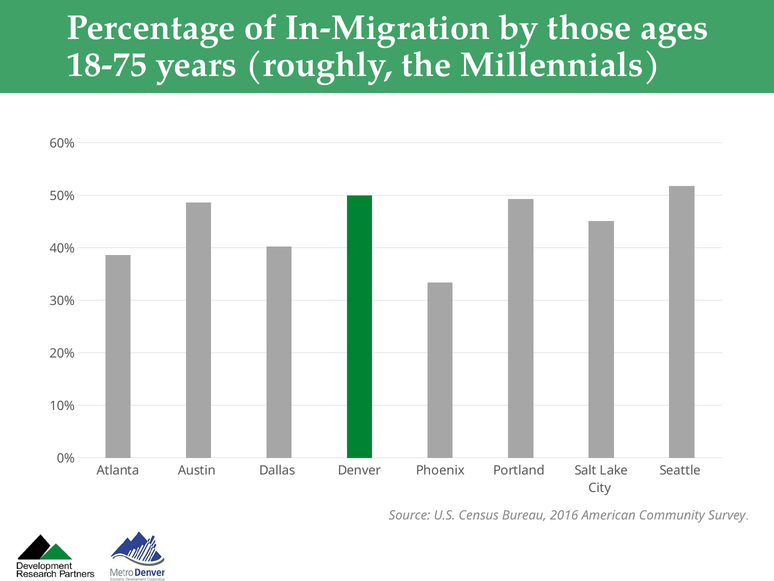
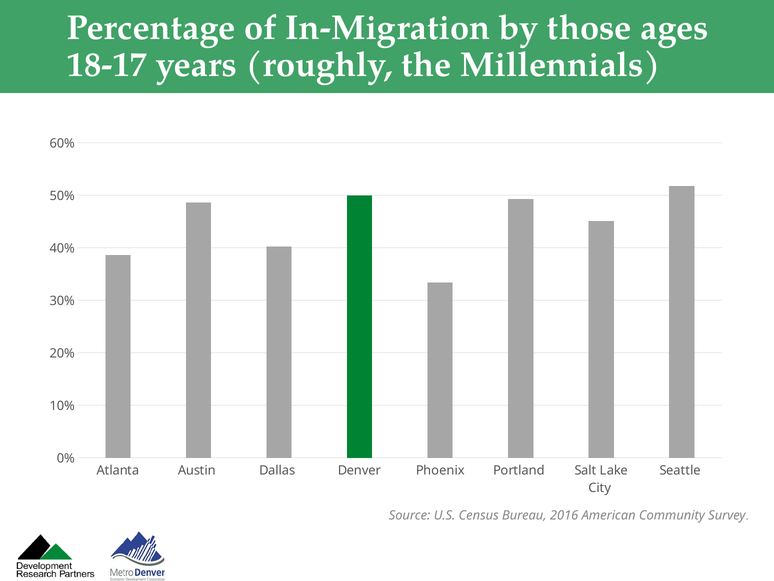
18-75: 18-75 -> 18-17
